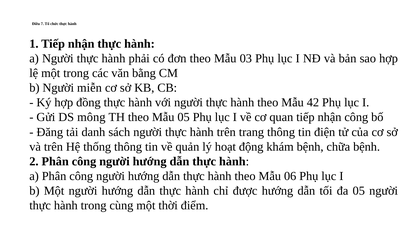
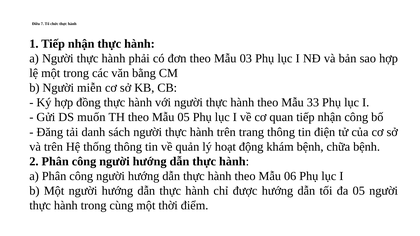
42: 42 -> 33
mông: mông -> muốn
